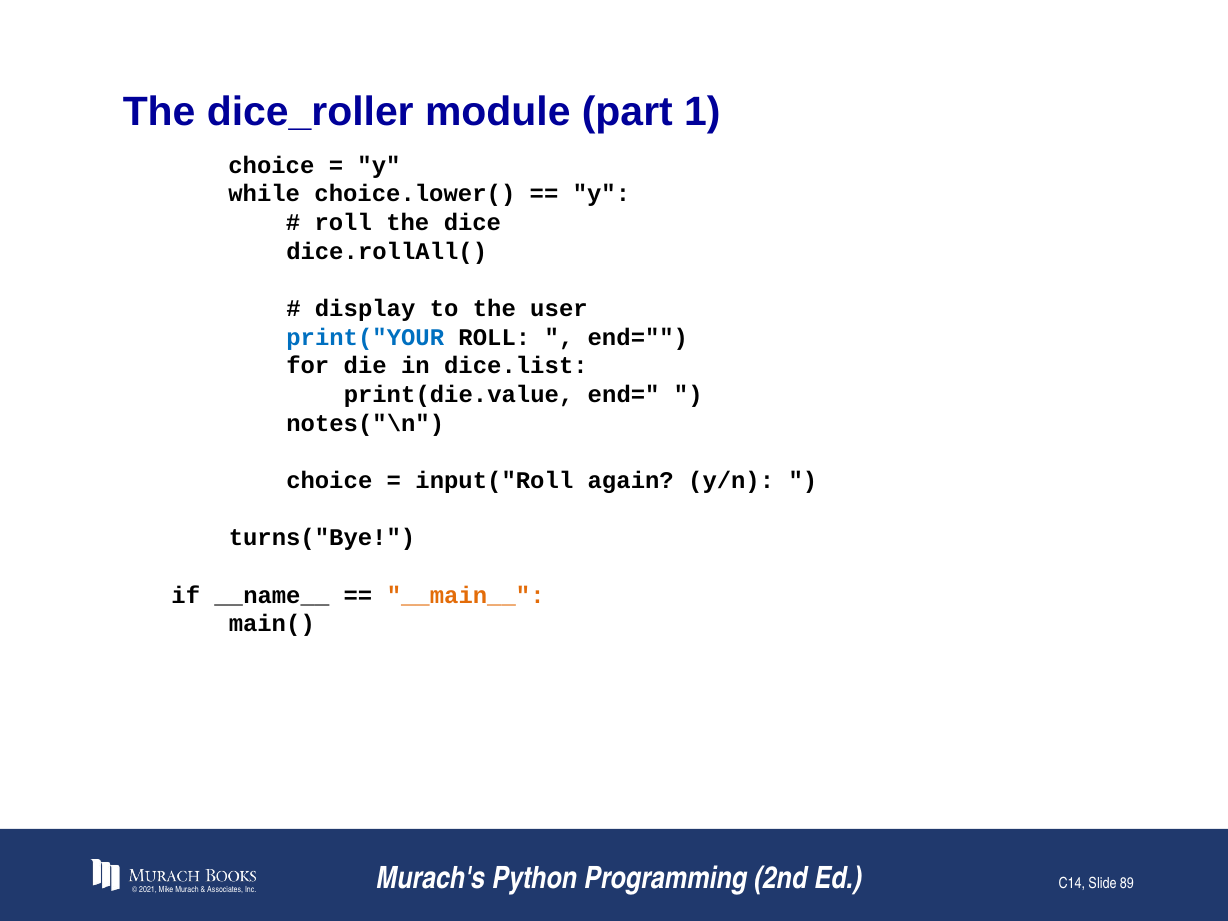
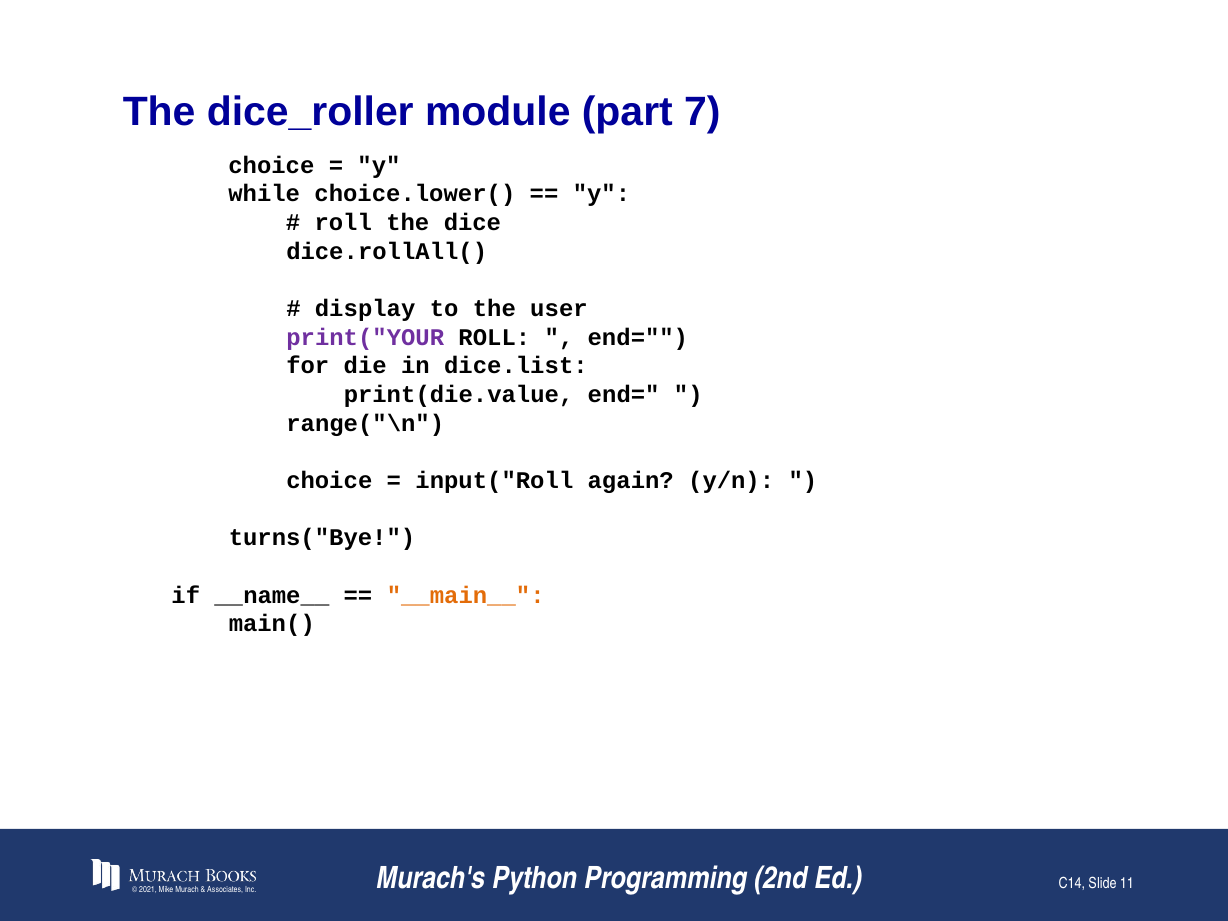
1: 1 -> 7
print("YOUR colour: blue -> purple
notes("\n: notes("\n -> range("\n
89: 89 -> 11
